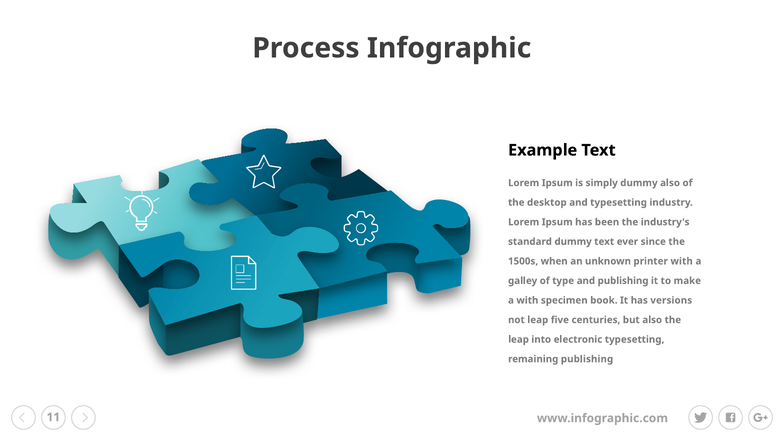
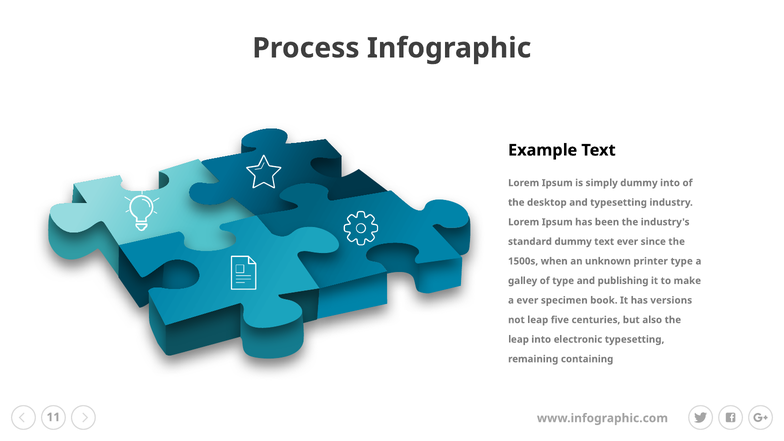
dummy also: also -> into
printer with: with -> type
a with: with -> ever
remaining publishing: publishing -> containing
